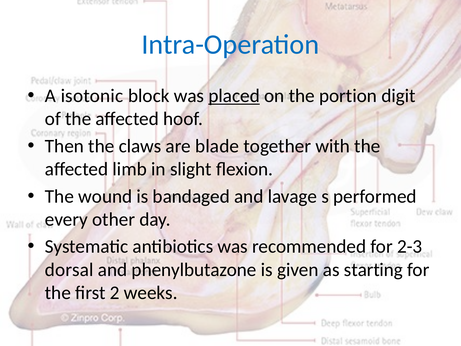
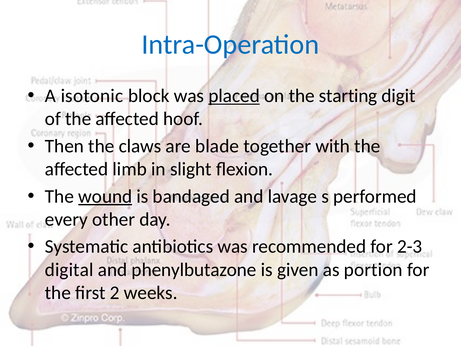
portion: portion -> starting
wound underline: none -> present
dorsal: dorsal -> digital
starting: starting -> portion
